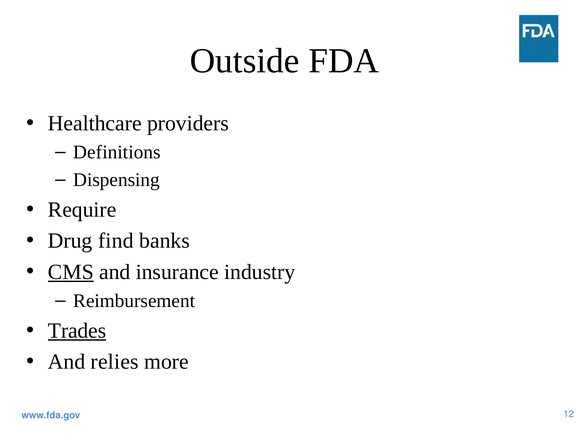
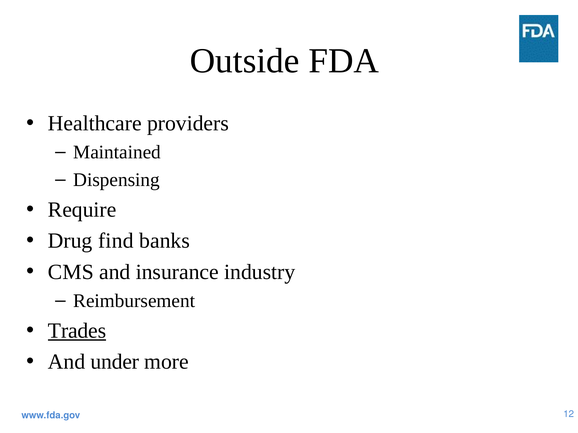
Definitions: Definitions -> Maintained
CMS underline: present -> none
relies: relies -> under
